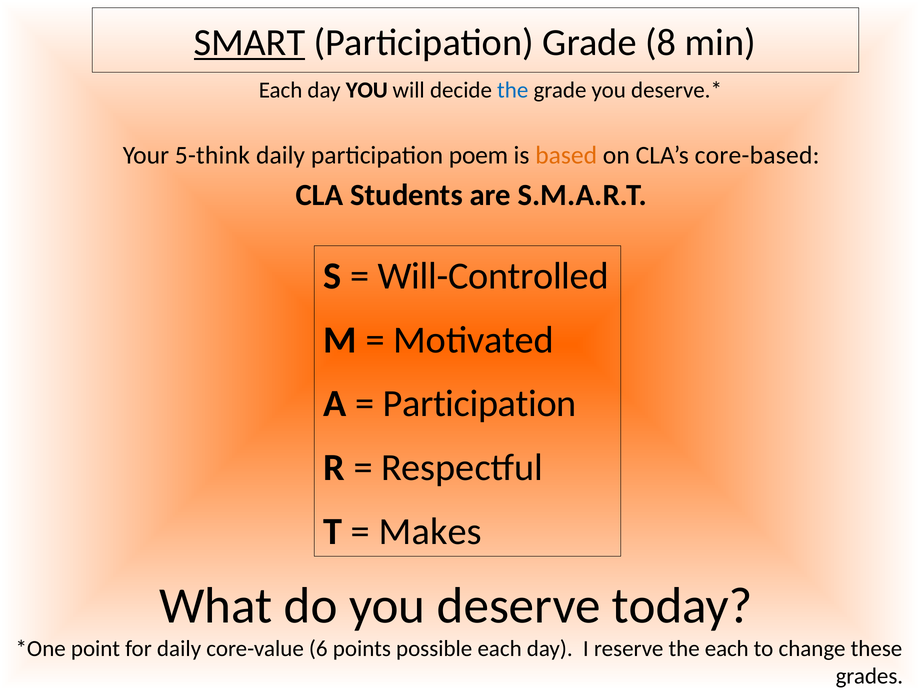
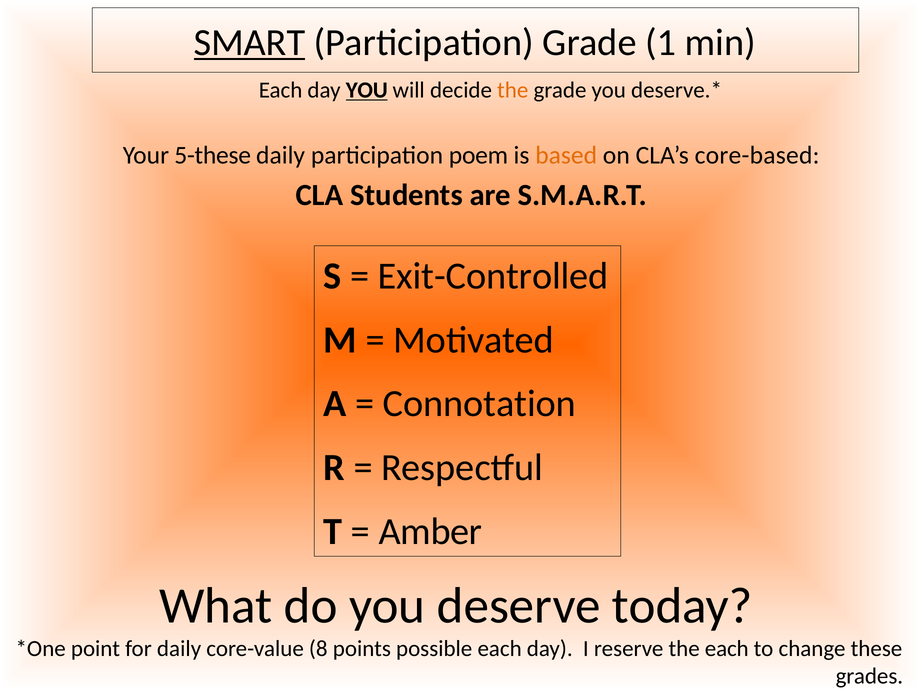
8: 8 -> 1
YOU at (367, 90) underline: none -> present
the at (513, 90) colour: blue -> orange
5-think: 5-think -> 5-these
Will-Controlled: Will-Controlled -> Exit-Controlled
Participation at (480, 404): Participation -> Connotation
Makes: Makes -> Amber
6: 6 -> 8
